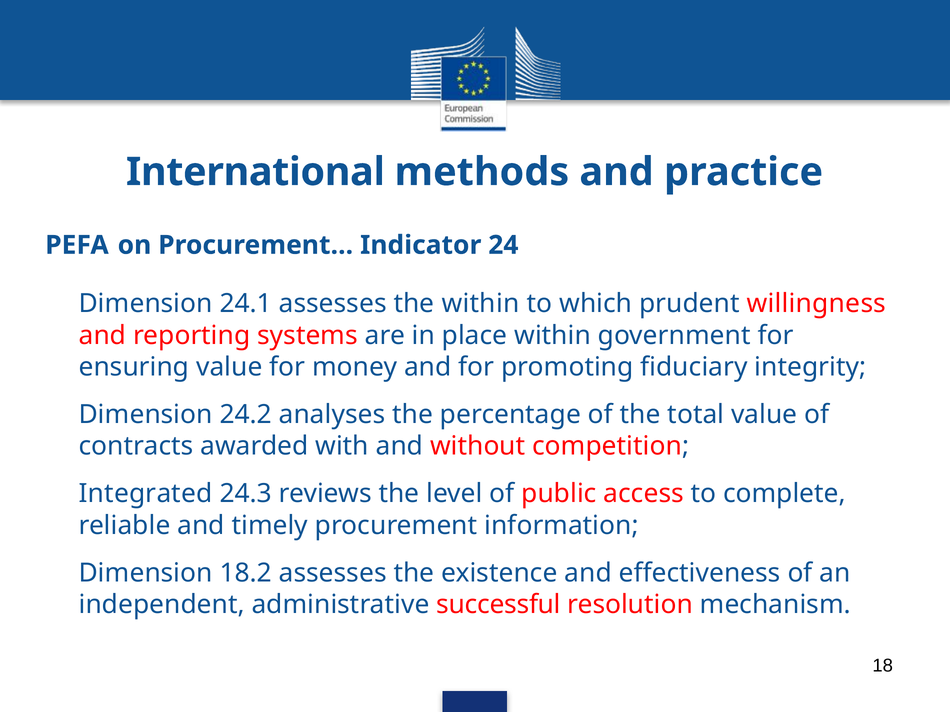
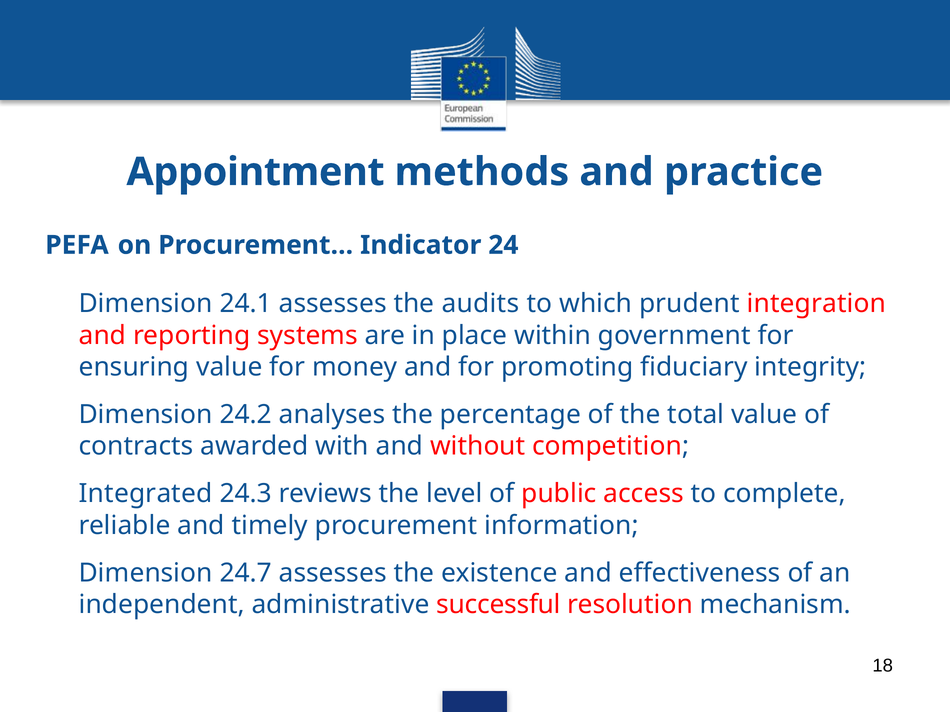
International: International -> Appointment
the within: within -> audits
willingness: willingness -> integration
18.2: 18.2 -> 24.7
